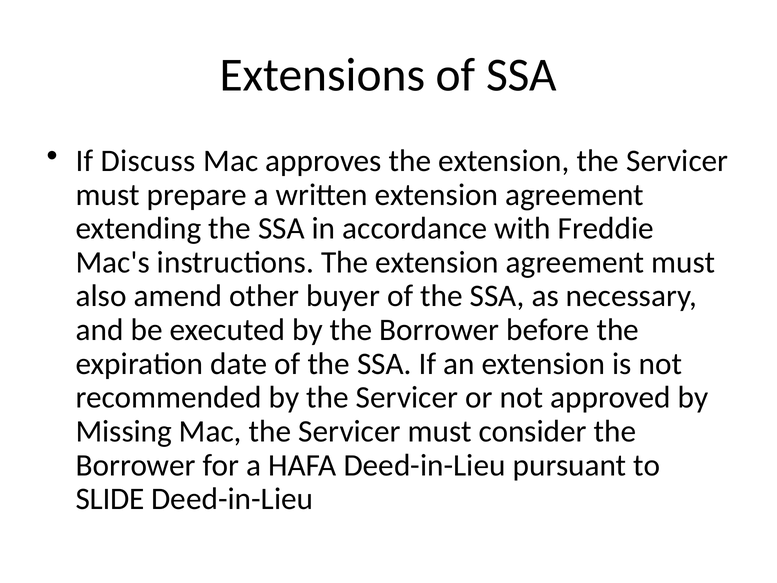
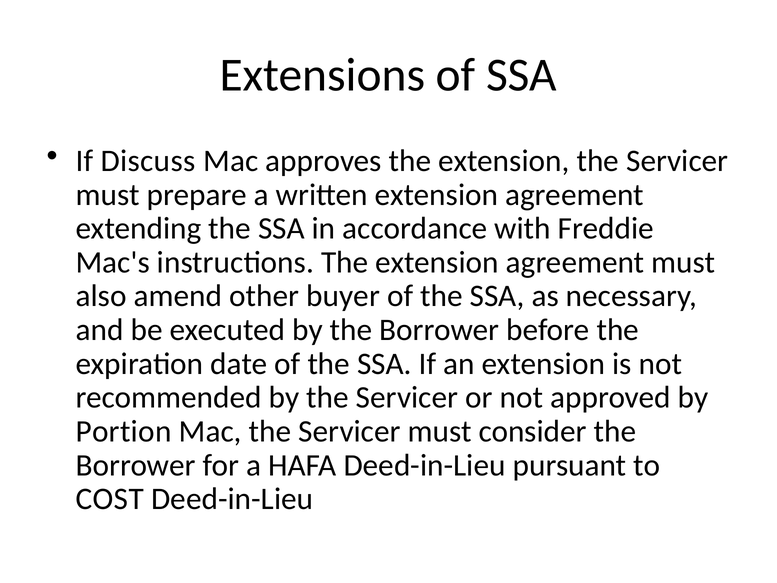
Missing: Missing -> Portion
SLIDE: SLIDE -> COST
